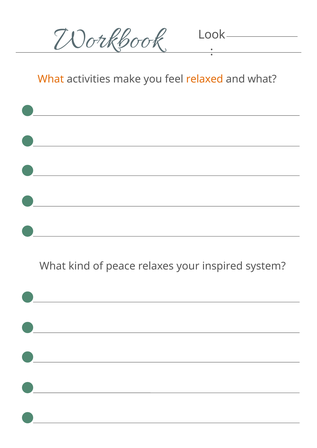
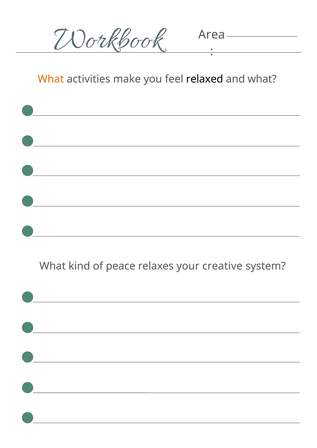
Look: Look -> Area
relaxed colour: orange -> black
inspired: inspired -> creative
